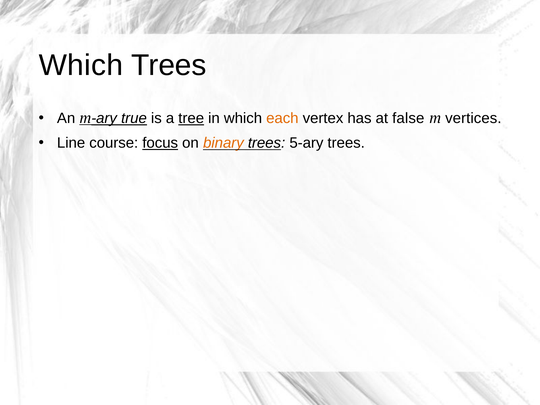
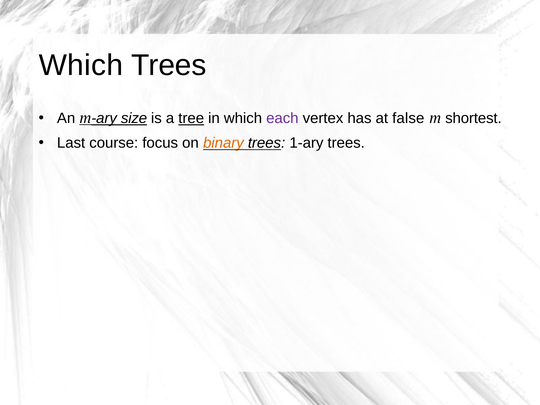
true: true -> size
each colour: orange -> purple
vertices: vertices -> shortest
Line: Line -> Last
focus underline: present -> none
5-ary: 5-ary -> 1-ary
